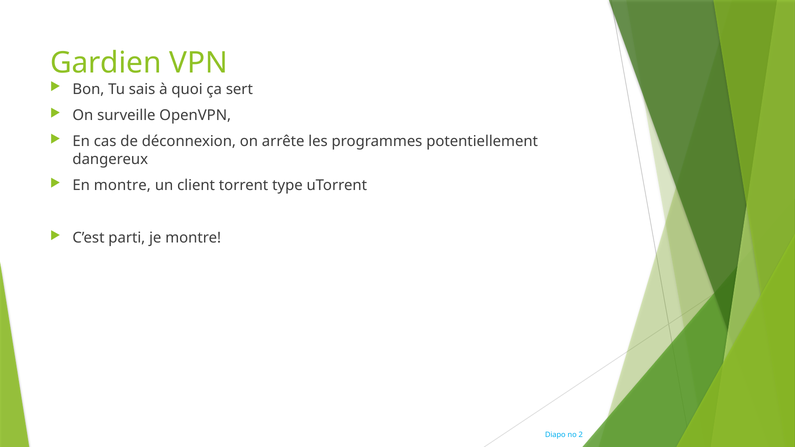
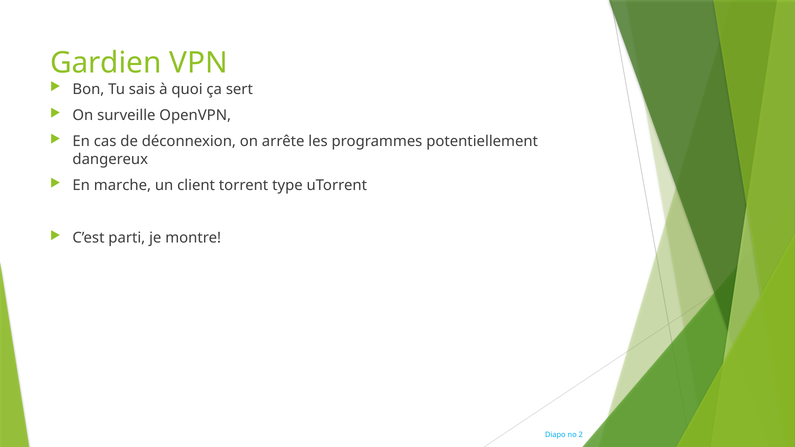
En montre: montre -> marche
